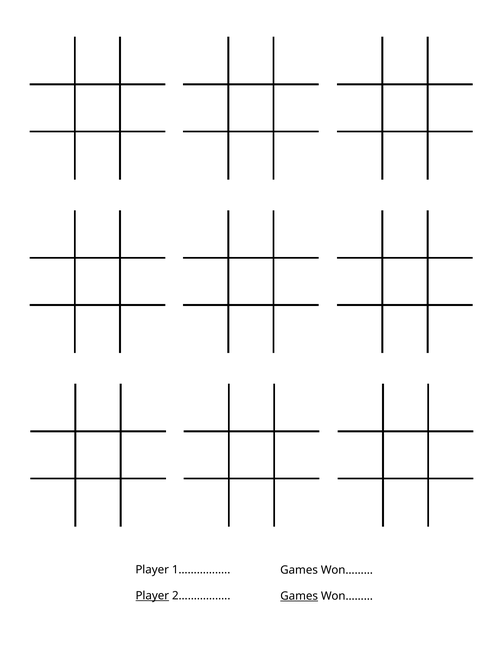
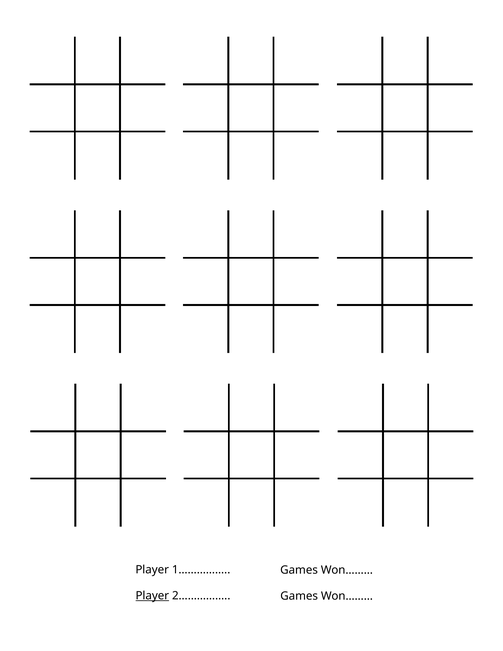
Games at (299, 596) underline: present -> none
